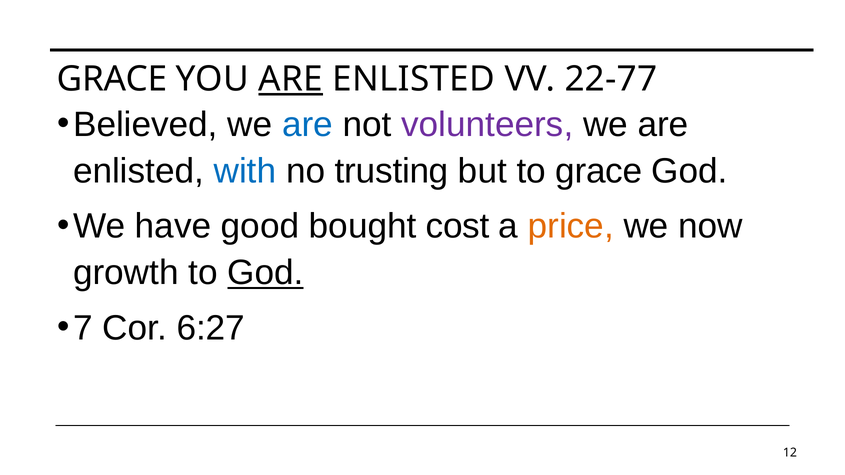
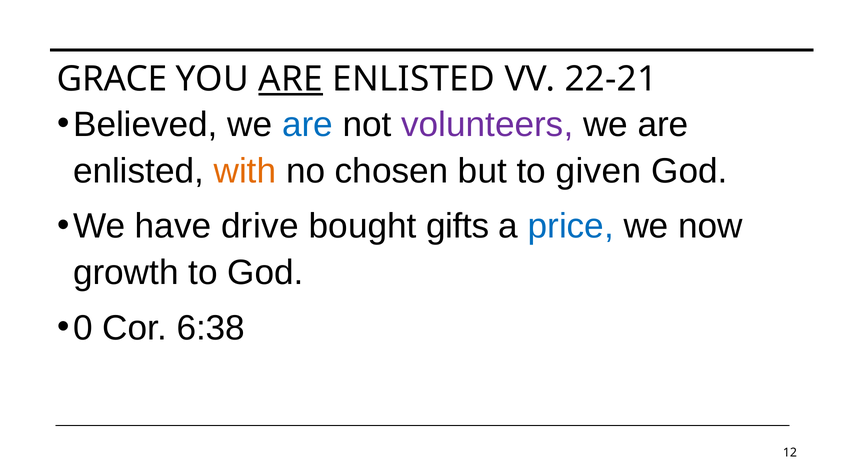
22-77: 22-77 -> 22-21
with colour: blue -> orange
trusting: trusting -> chosen
to grace: grace -> given
good: good -> drive
cost: cost -> gifts
price colour: orange -> blue
God at (266, 273) underline: present -> none
7: 7 -> 0
6:27: 6:27 -> 6:38
